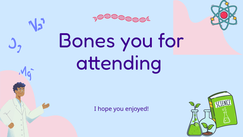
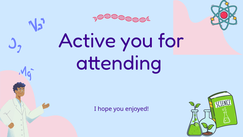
Bones: Bones -> Active
